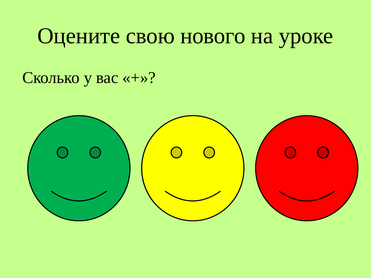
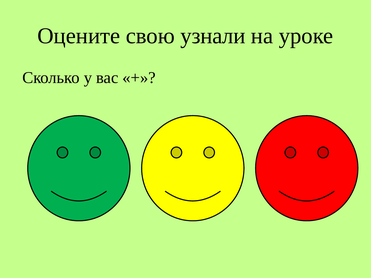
нового: нового -> узнали
